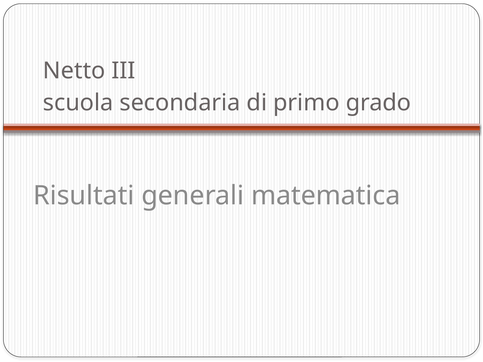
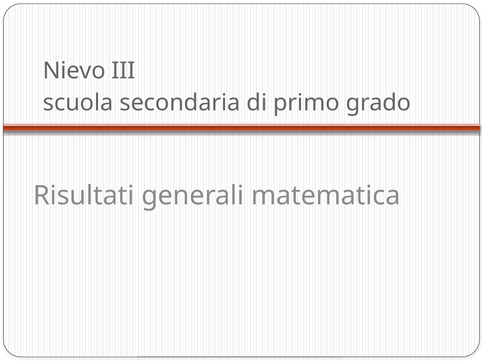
Netto: Netto -> Nievo
